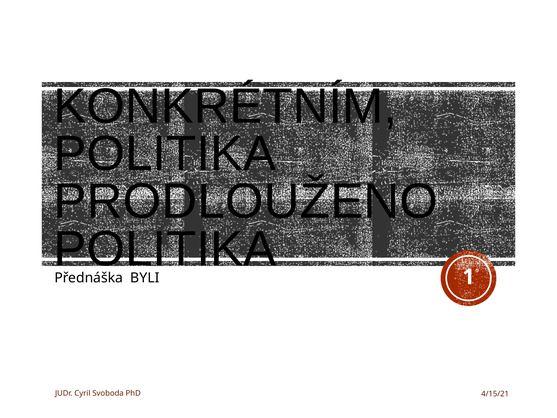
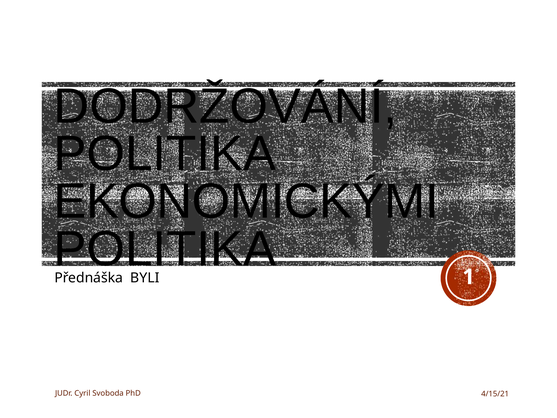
KONKRÉTNÍM: KONKRÉTNÍM -> DODRŽOVÁNÍ
PRODLOUŽENO: PRODLOUŽENO -> EKONOMICKÝMI
